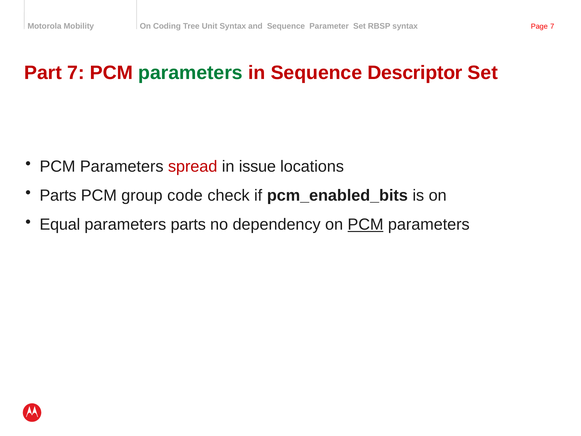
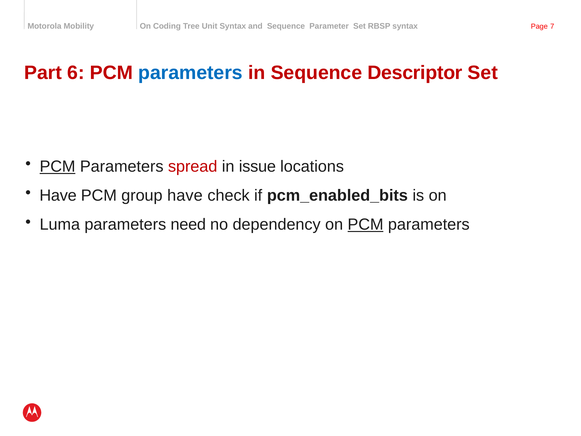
Part 7: 7 -> 6
parameters at (190, 73) colour: green -> blue
PCM at (58, 166) underline: none -> present
Parts at (58, 195): Parts -> Have
group code: code -> have
Equal: Equal -> Luma
parameters parts: parts -> need
